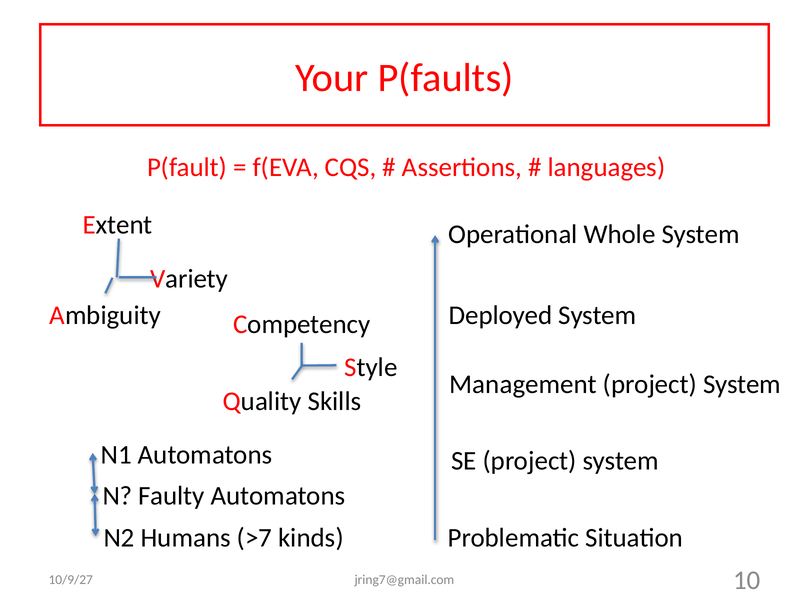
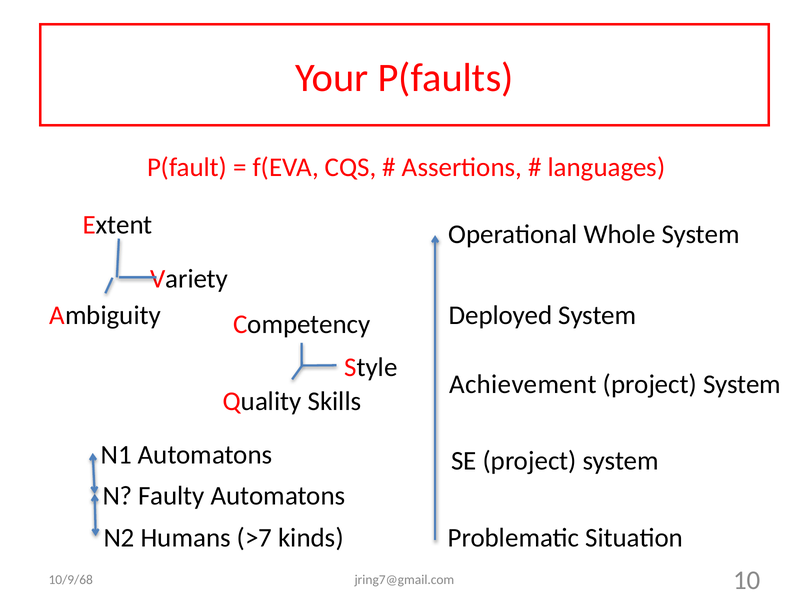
Management: Management -> Achievement
10/9/27: 10/9/27 -> 10/9/68
